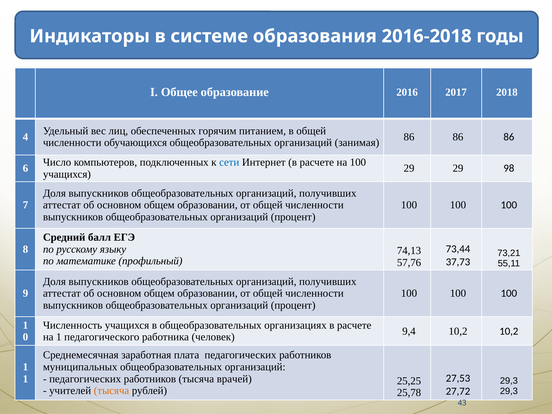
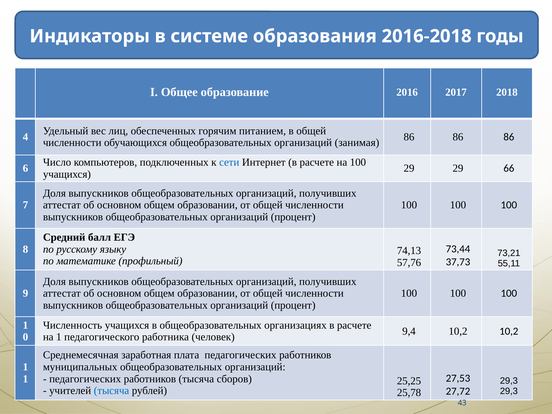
98: 98 -> 66
врачей: врачей -> сборов
тысяча at (111, 391) colour: orange -> blue
